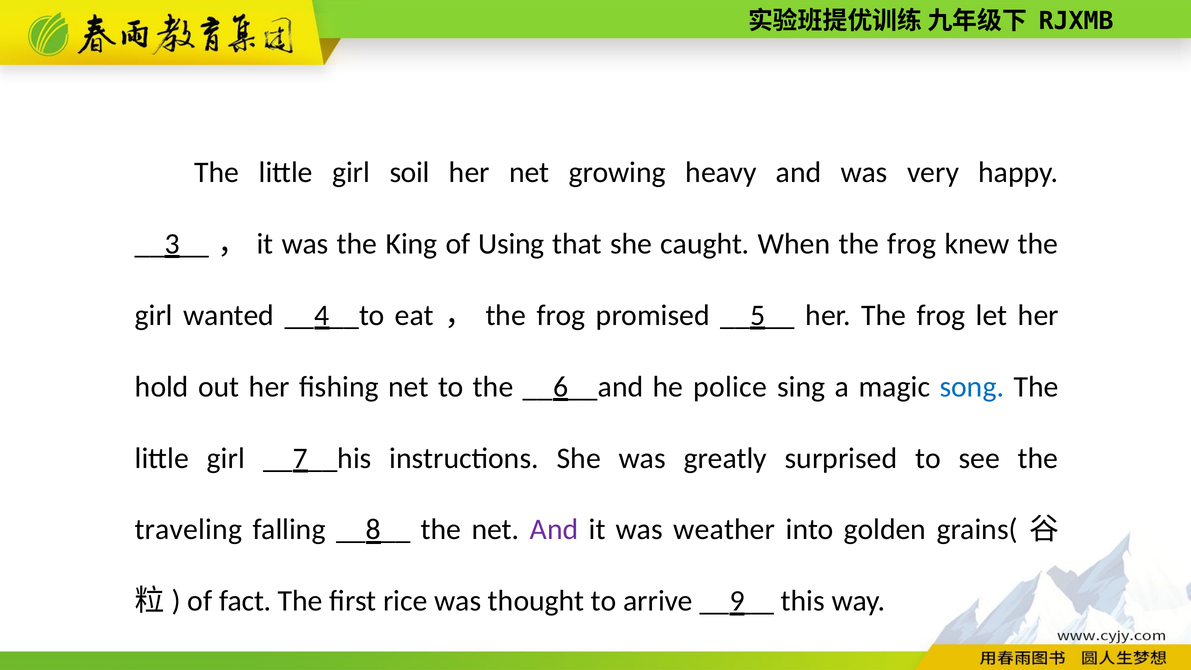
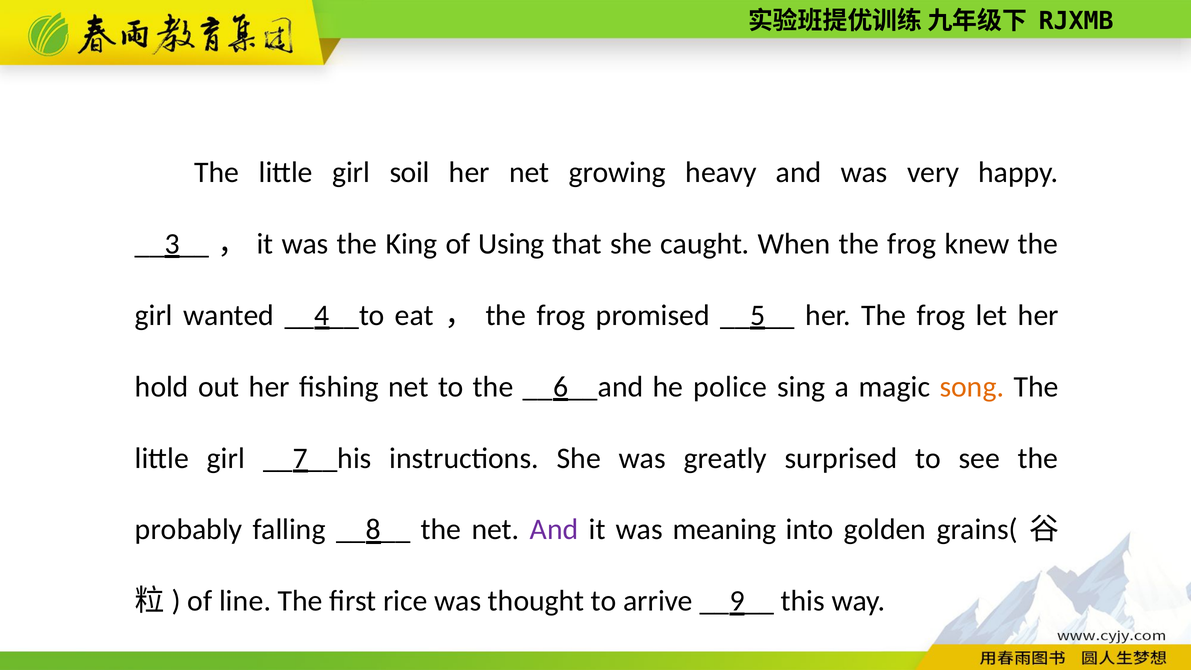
song colour: blue -> orange
traveling: traveling -> probably
weather: weather -> meaning
fact: fact -> line
